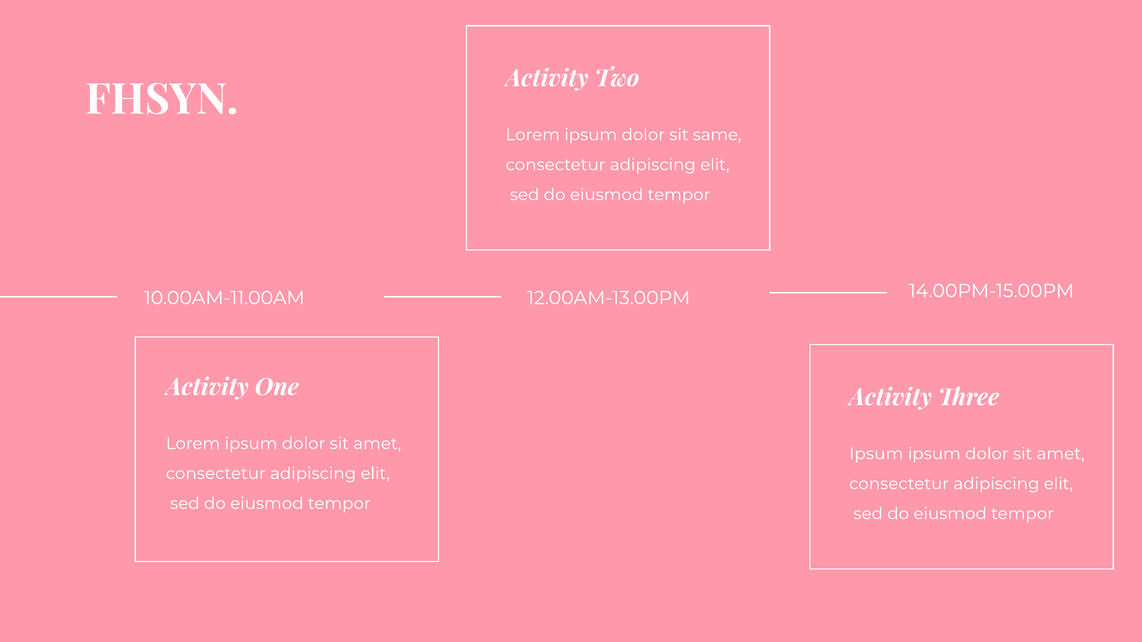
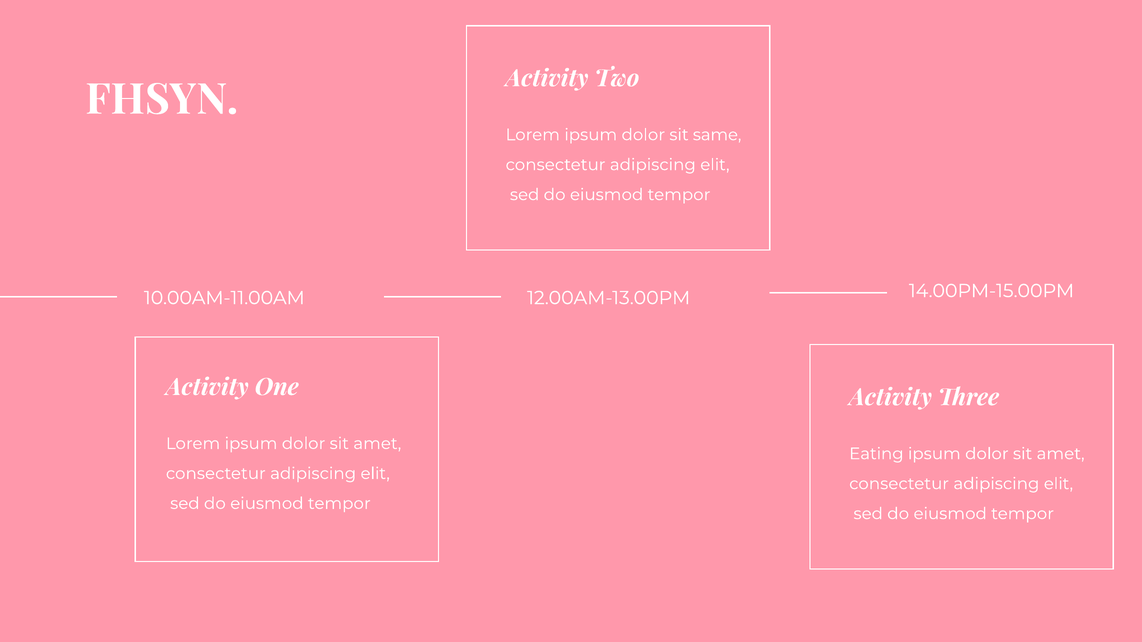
Ipsum at (876, 454): Ipsum -> Eating
